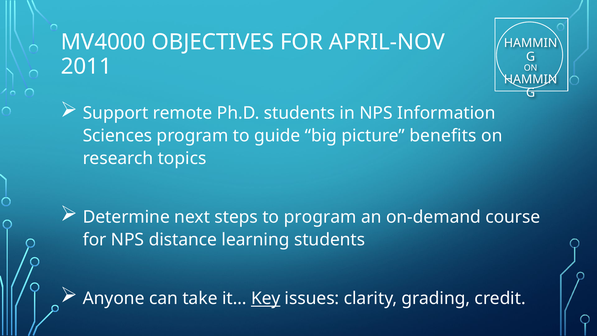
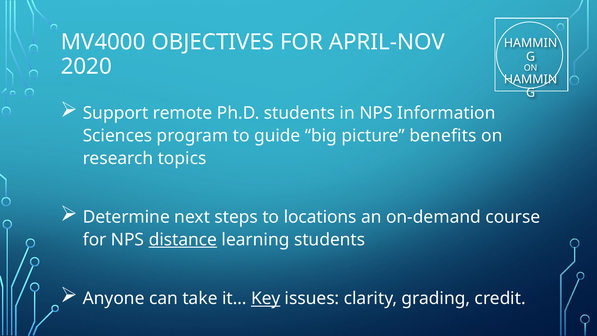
2011: 2011 -> 2020
to program: program -> locations
distance underline: none -> present
